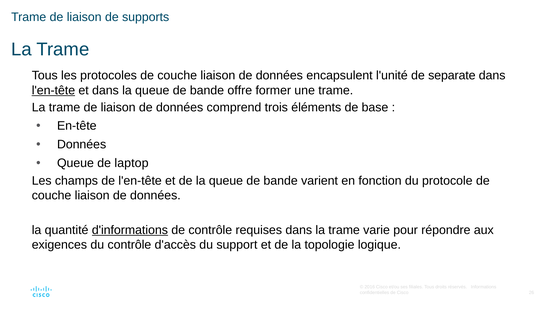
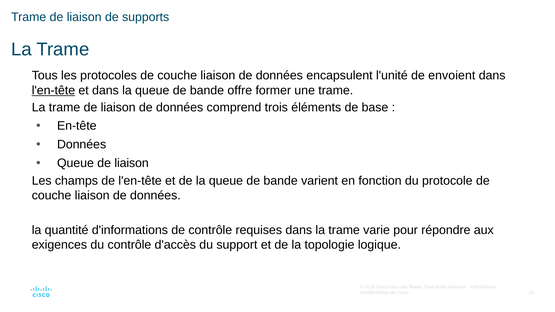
separate: separate -> envoient
Queue de laptop: laptop -> liaison
d'informations underline: present -> none
